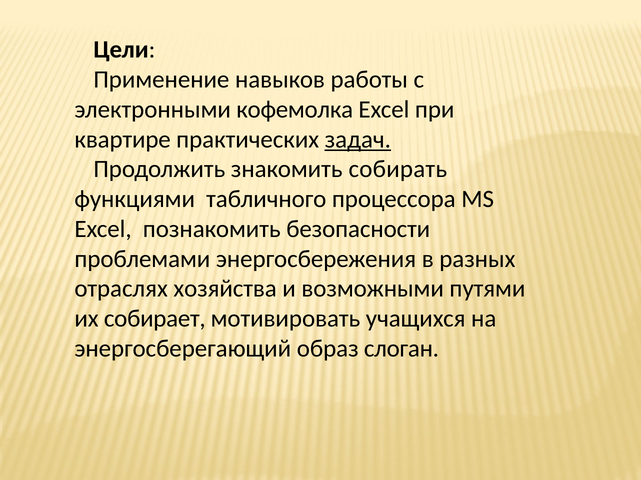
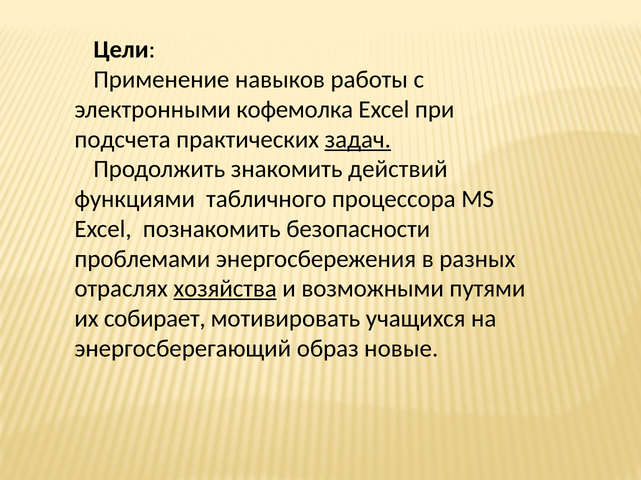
квартире: квартире -> подсчета
собирать: собирать -> действий
хозяйства underline: none -> present
слоган: слоган -> новые
